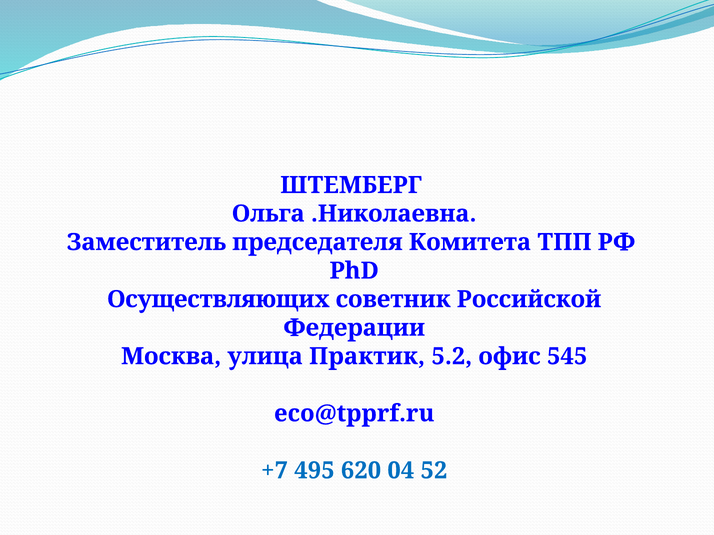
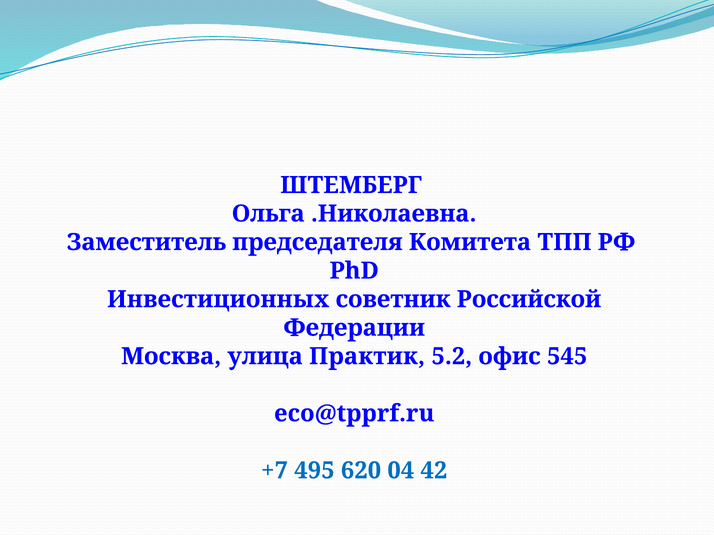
Осуществляющих: Осуществляющих -> Инвестиционных
52: 52 -> 42
